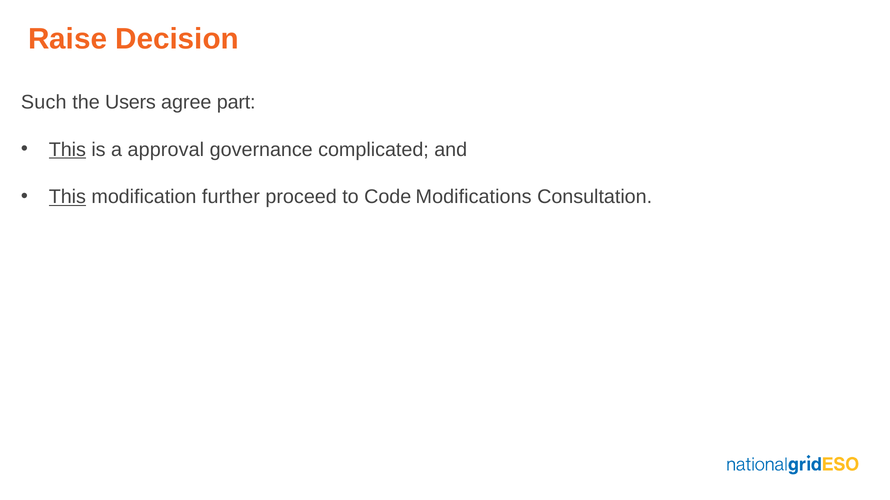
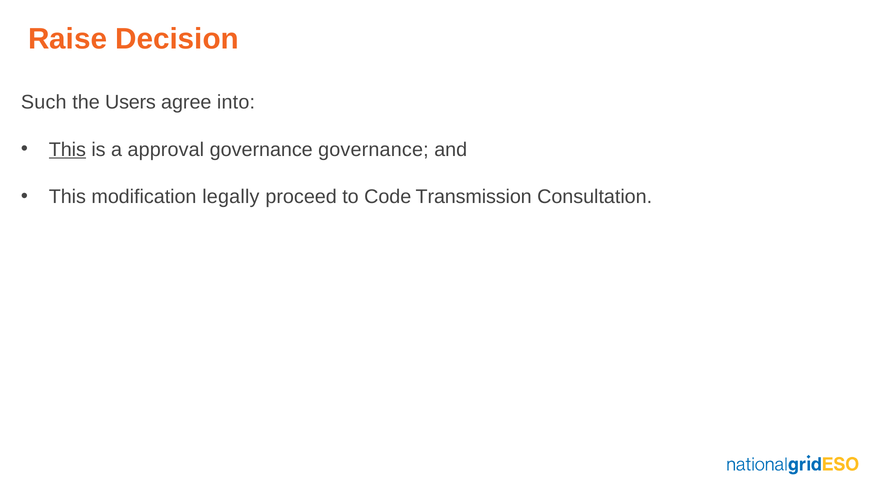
part: part -> into
governance complicated: complicated -> governance
This at (67, 197) underline: present -> none
further: further -> legally
Modifications: Modifications -> Transmission
